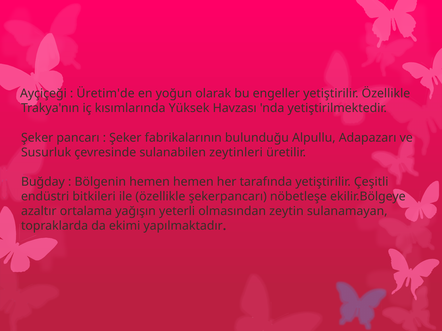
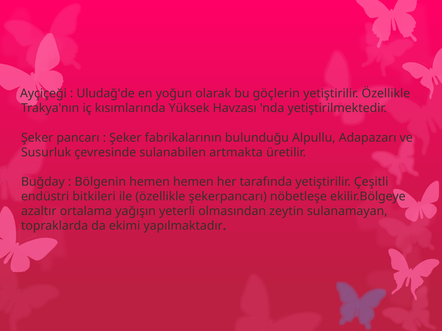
Üretim'de: Üretim'de -> Uludağ'de
engeller: engeller -> göçlerin
zeytinleri: zeytinleri -> artmakta
